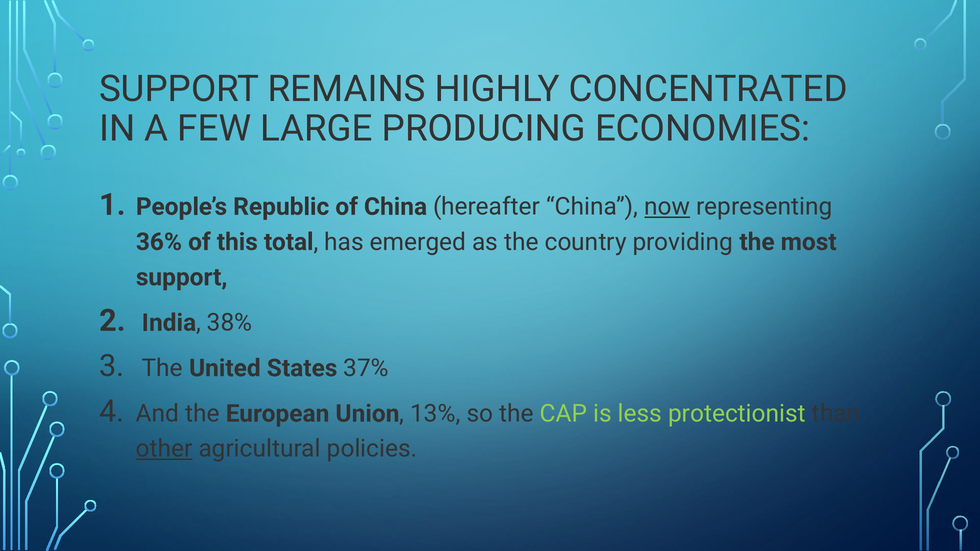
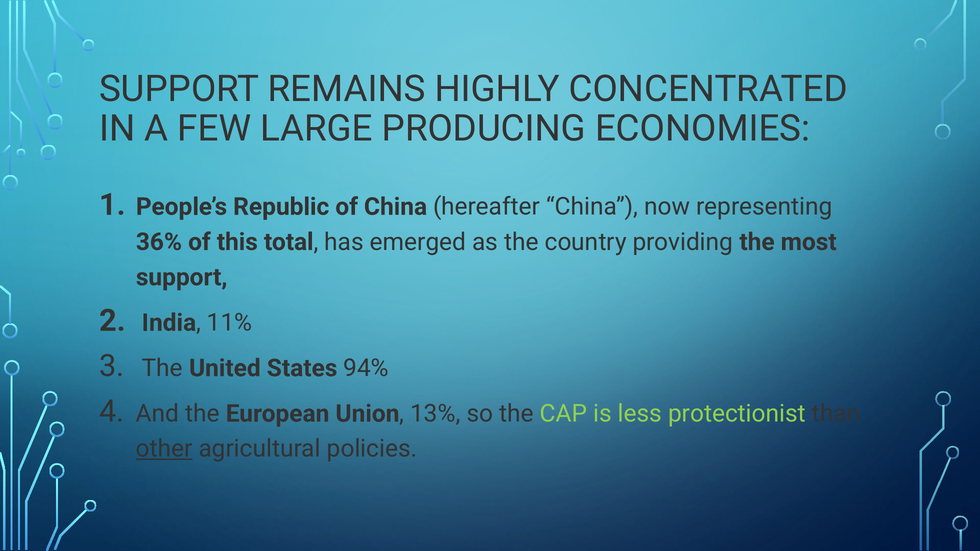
now underline: present -> none
38%: 38% -> 11%
37%: 37% -> 94%
